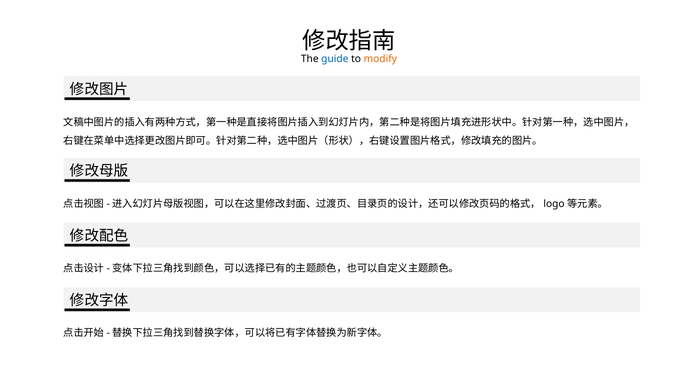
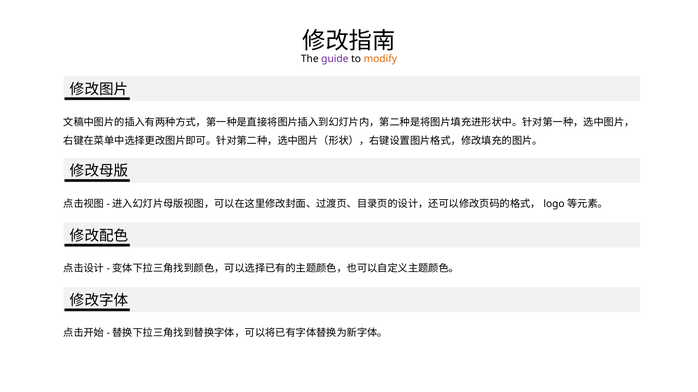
guide colour: blue -> purple
